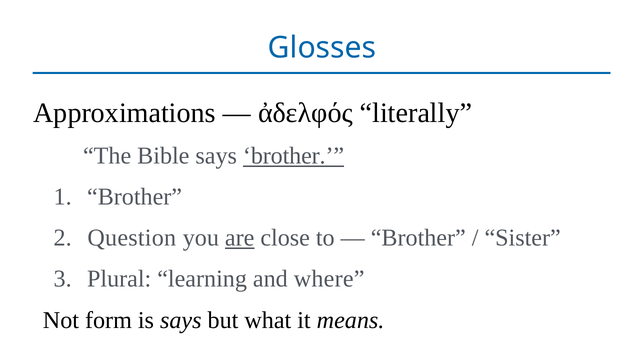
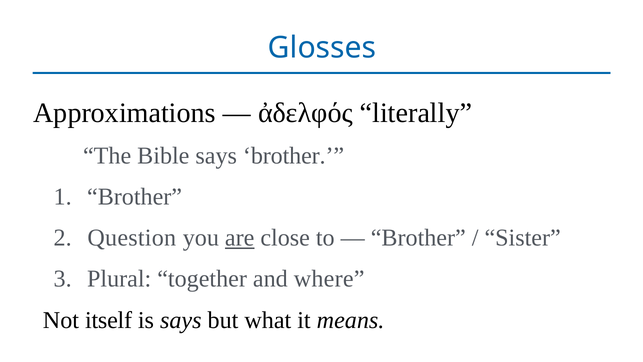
brother at (294, 156) underline: present -> none
learning: learning -> together
form: form -> itself
